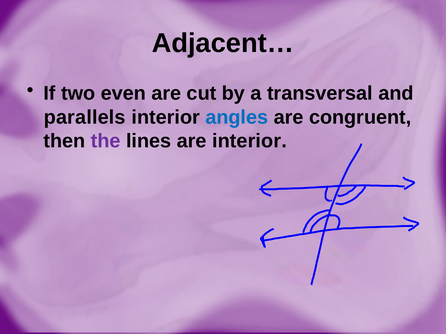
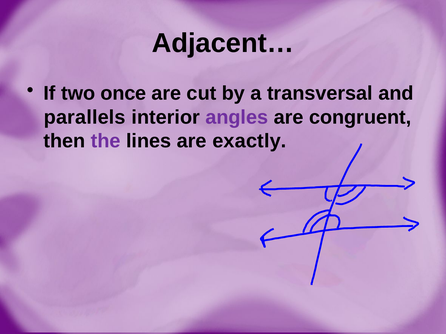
even: even -> once
angles colour: blue -> purple
are interior: interior -> exactly
